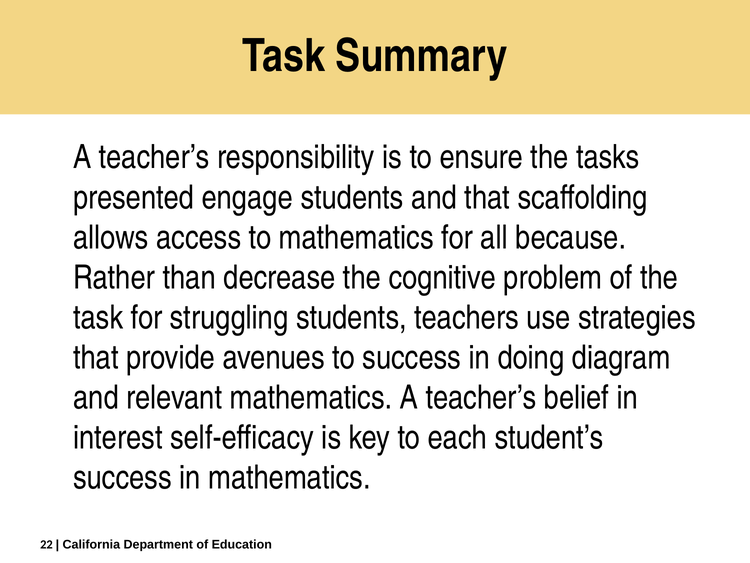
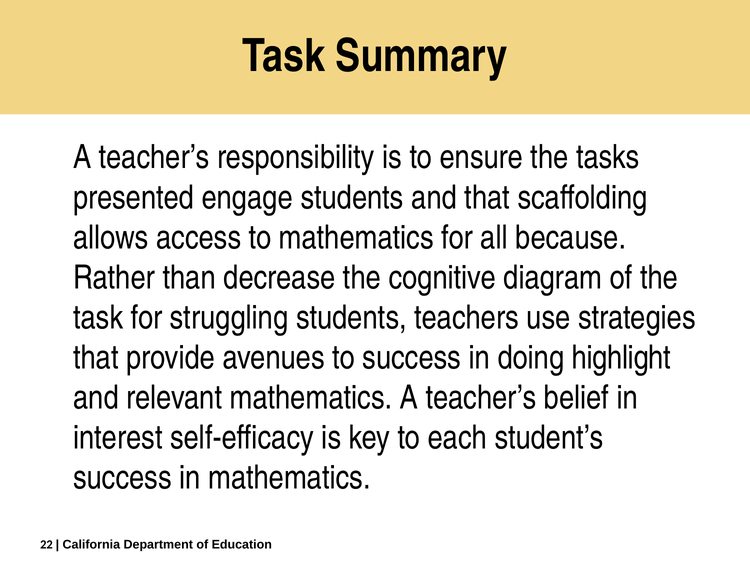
problem: problem -> diagram
diagram: diagram -> highlight
